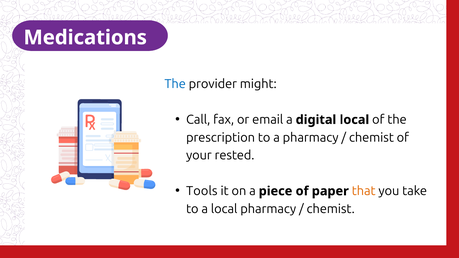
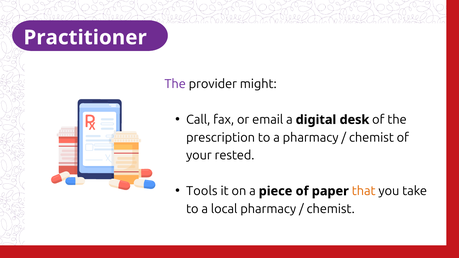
Medications: Medications -> Practitioner
The at (175, 84) colour: blue -> purple
digital local: local -> desk
